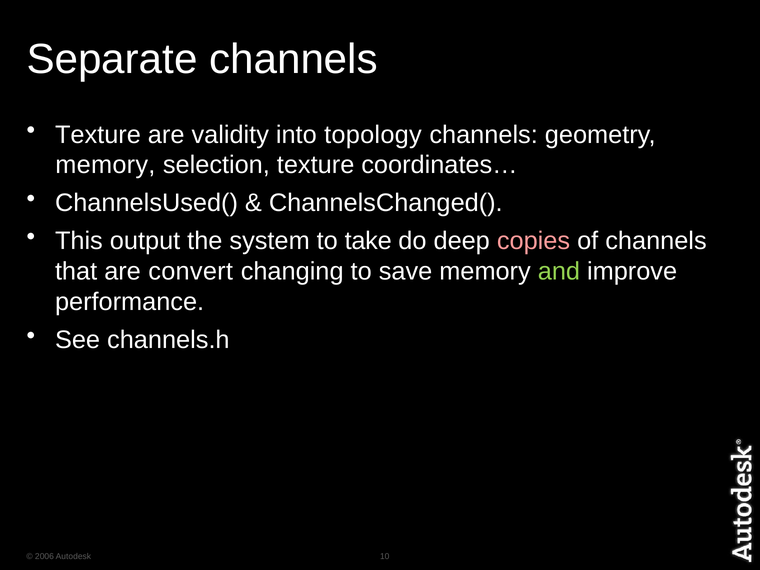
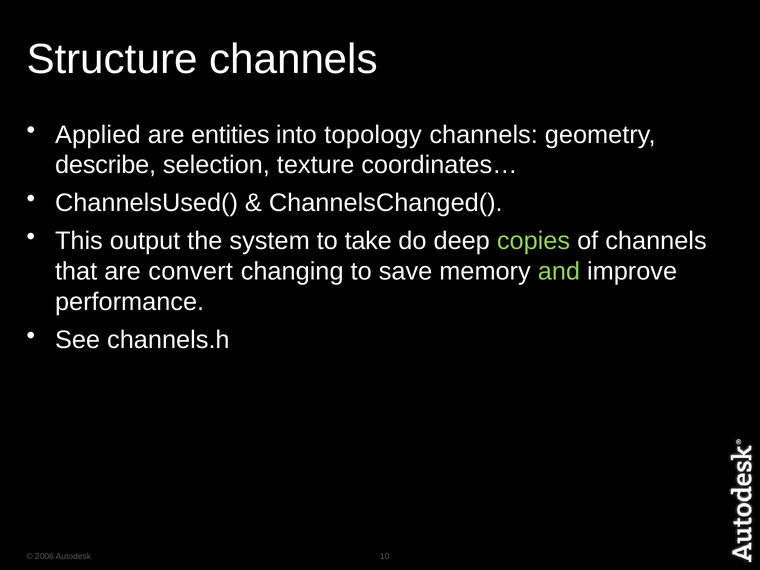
Separate: Separate -> Structure
Texture at (98, 135): Texture -> Applied
validity: validity -> entities
memory at (105, 165): memory -> describe
copies colour: pink -> light green
